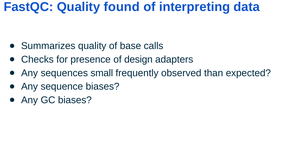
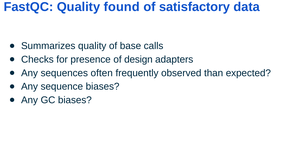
interpreting: interpreting -> satisfactory
small: small -> often
